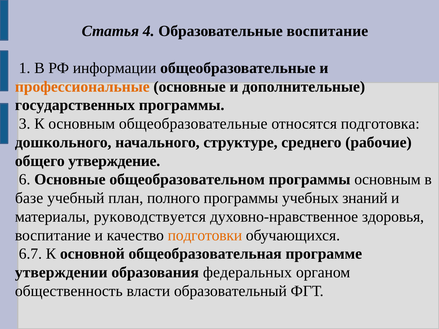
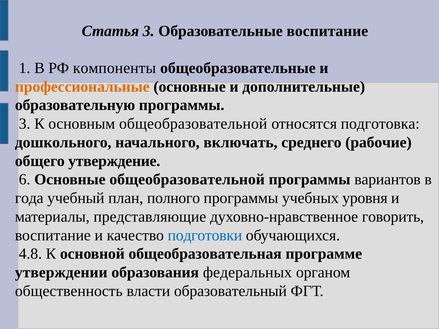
Статья 4: 4 -> 3
информации: информации -> компоненты
государственных: государственных -> образовательную
основным общеобразовательные: общеобразовательные -> общеобразовательной
структуре: структуре -> включать
Основные общеобразовательном: общеобразовательном -> общеобразовательной
программы основным: основным -> вариантов
базе: базе -> года
знаний: знаний -> уровня
руководствуется: руководствуется -> представляющие
здоровья: здоровья -> говорить
подготовки colour: orange -> blue
6.7: 6.7 -> 4.8
